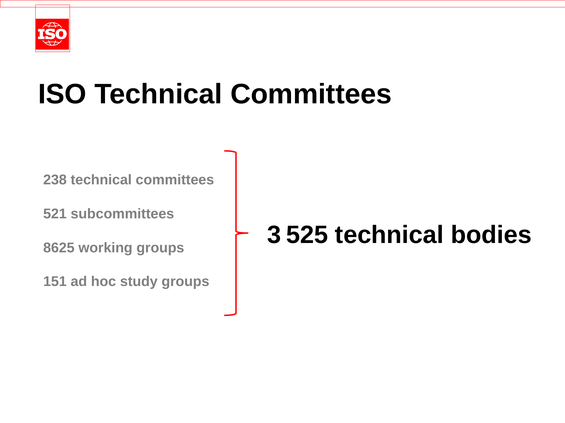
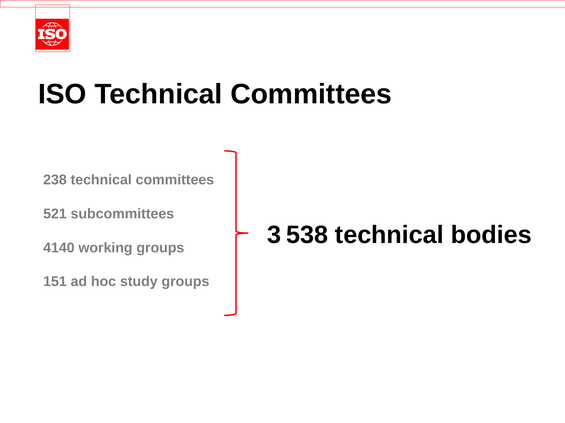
525: 525 -> 538
8625: 8625 -> 4140
